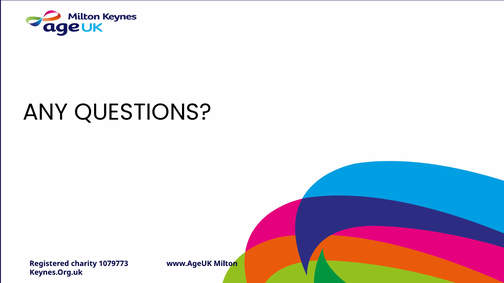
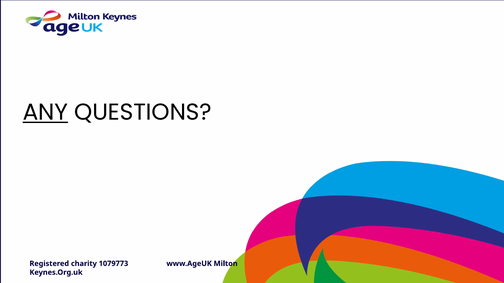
ANY underline: none -> present
